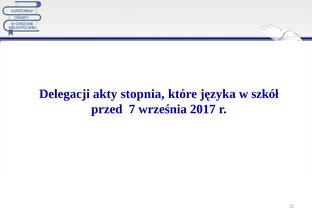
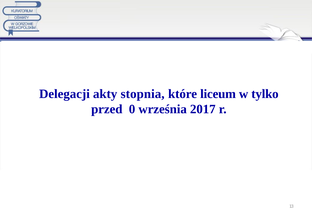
języka: języka -> liceum
szkół: szkół -> tylko
7: 7 -> 0
